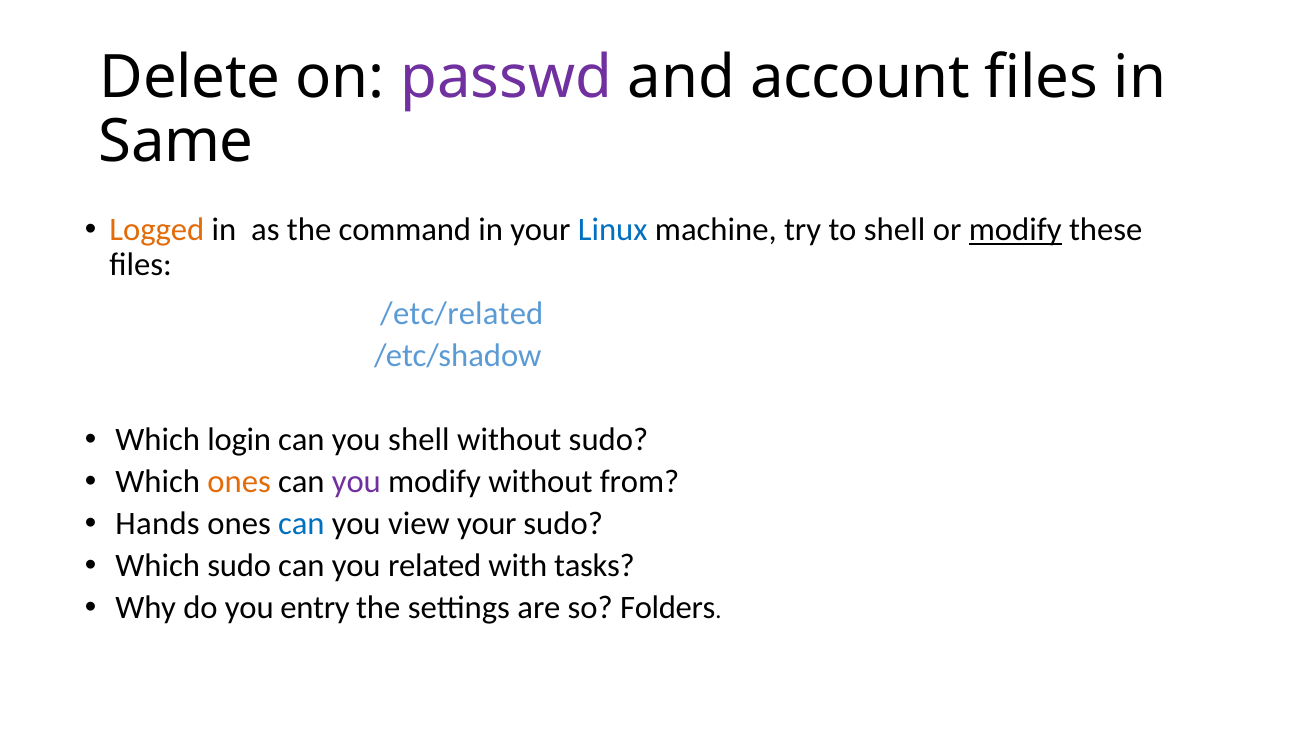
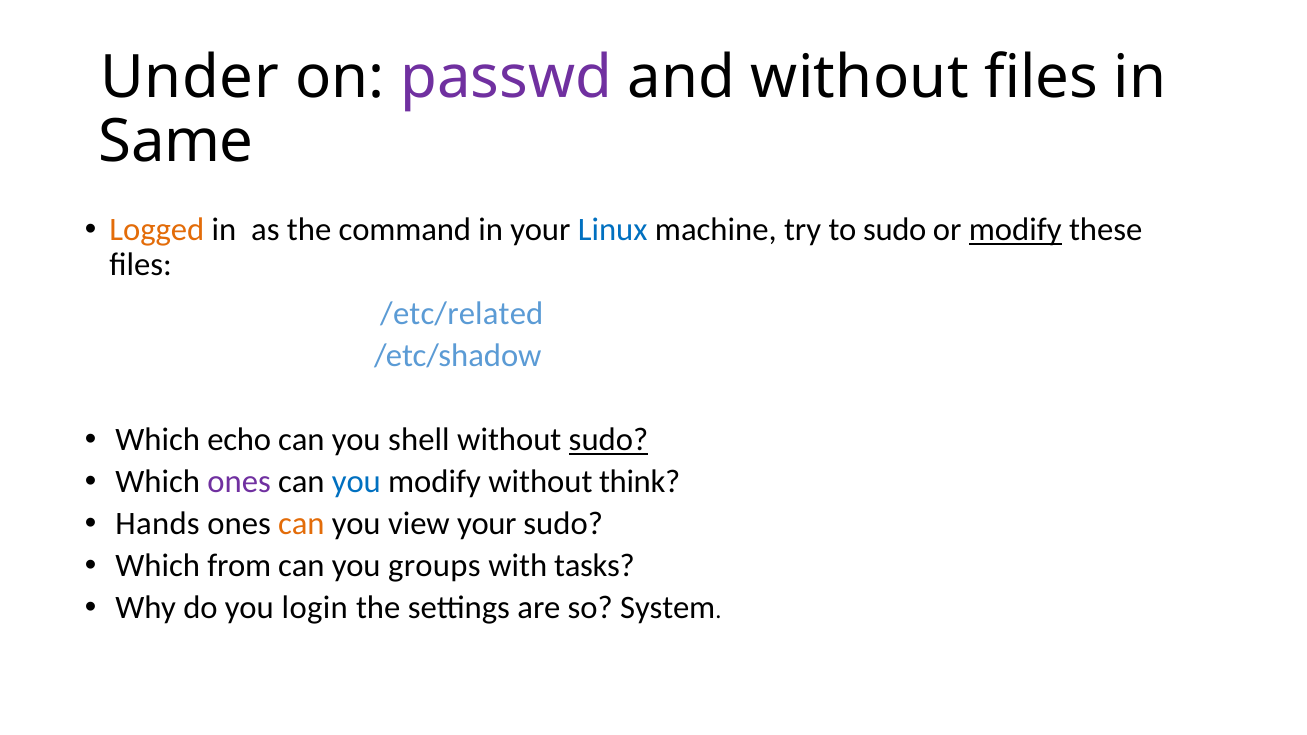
Delete: Delete -> Under
and account: account -> without
to shell: shell -> sudo
login: login -> echo
sudo at (608, 440) underline: none -> present
ones at (239, 482) colour: orange -> purple
you at (356, 482) colour: purple -> blue
from: from -> think
can at (301, 524) colour: blue -> orange
Which sudo: sudo -> from
related: related -> groups
entry: entry -> login
Folders: Folders -> System
